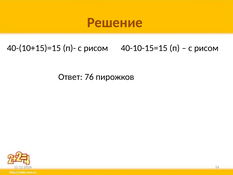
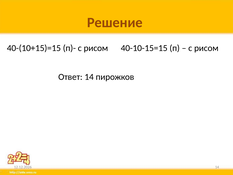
Ответ 76: 76 -> 14
